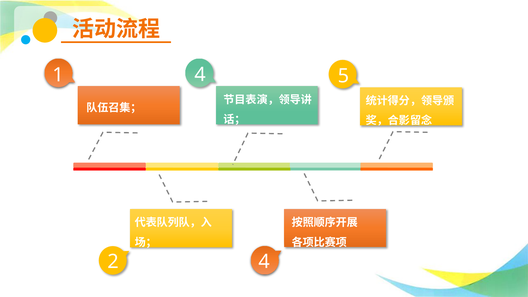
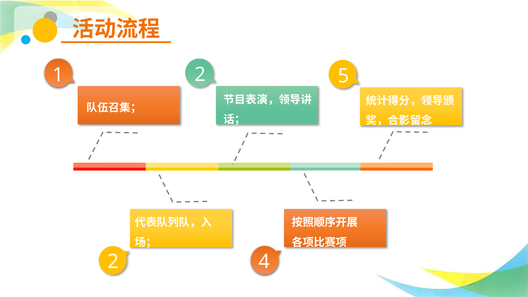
1 4: 4 -> 2
